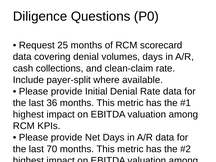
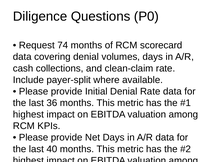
25: 25 -> 74
70: 70 -> 40
